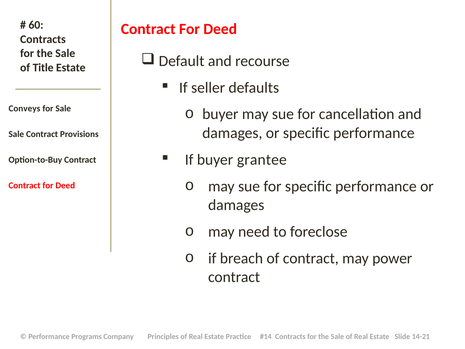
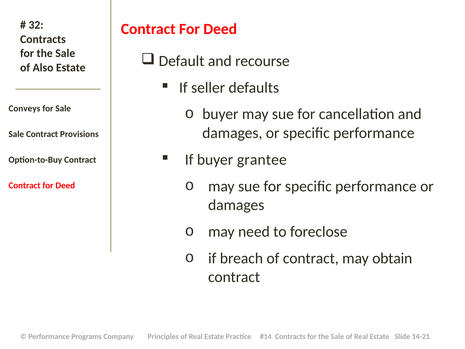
60: 60 -> 32
Title: Title -> Also
power: power -> obtain
